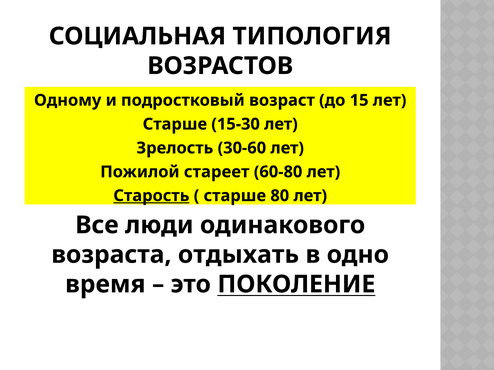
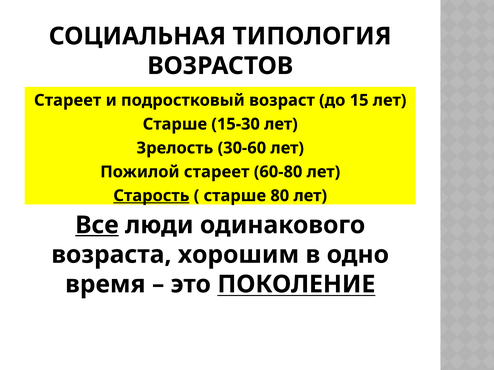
Одному at (68, 100): Одному -> Стареет
Все underline: none -> present
отдыхать: отдыхать -> хорошим
